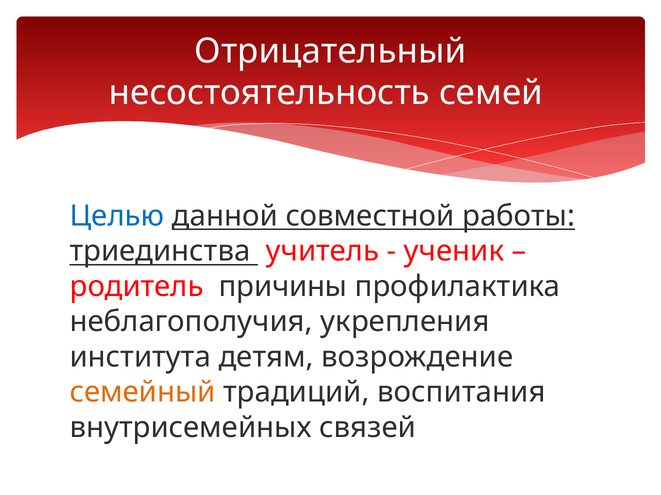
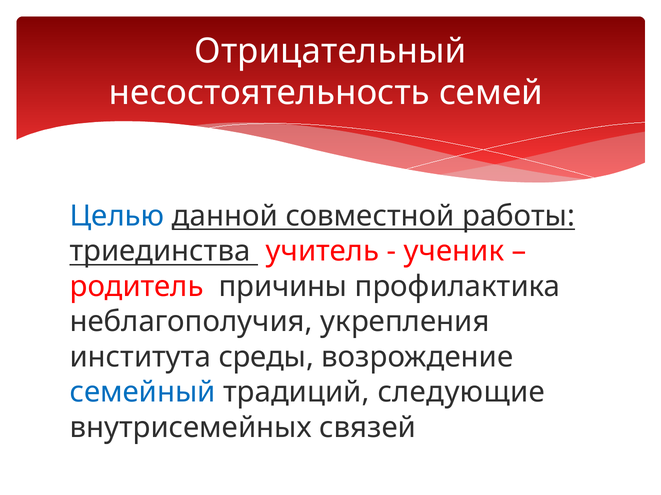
детям: детям -> среды
семейный colour: orange -> blue
воспитания: воспитания -> следующие
